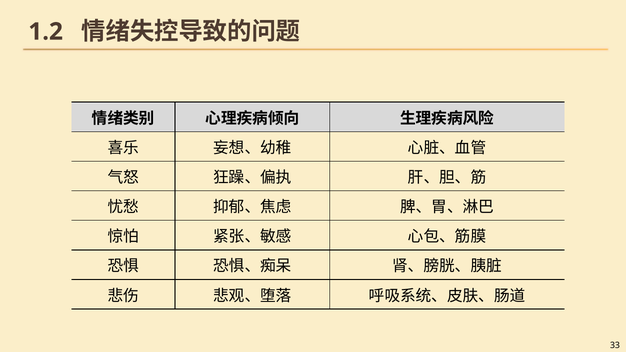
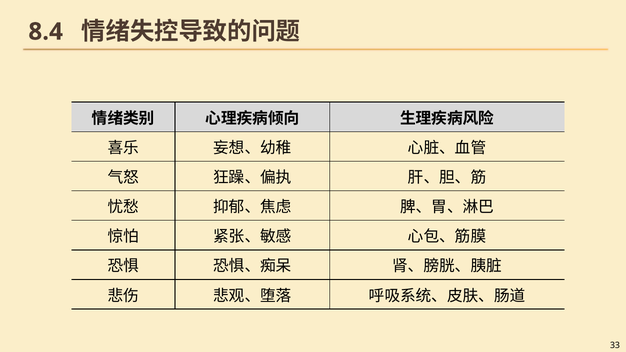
1.2: 1.2 -> 8.4
